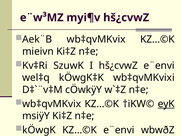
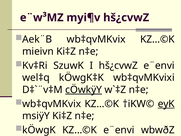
cÖwkÿY underline: none -> present
